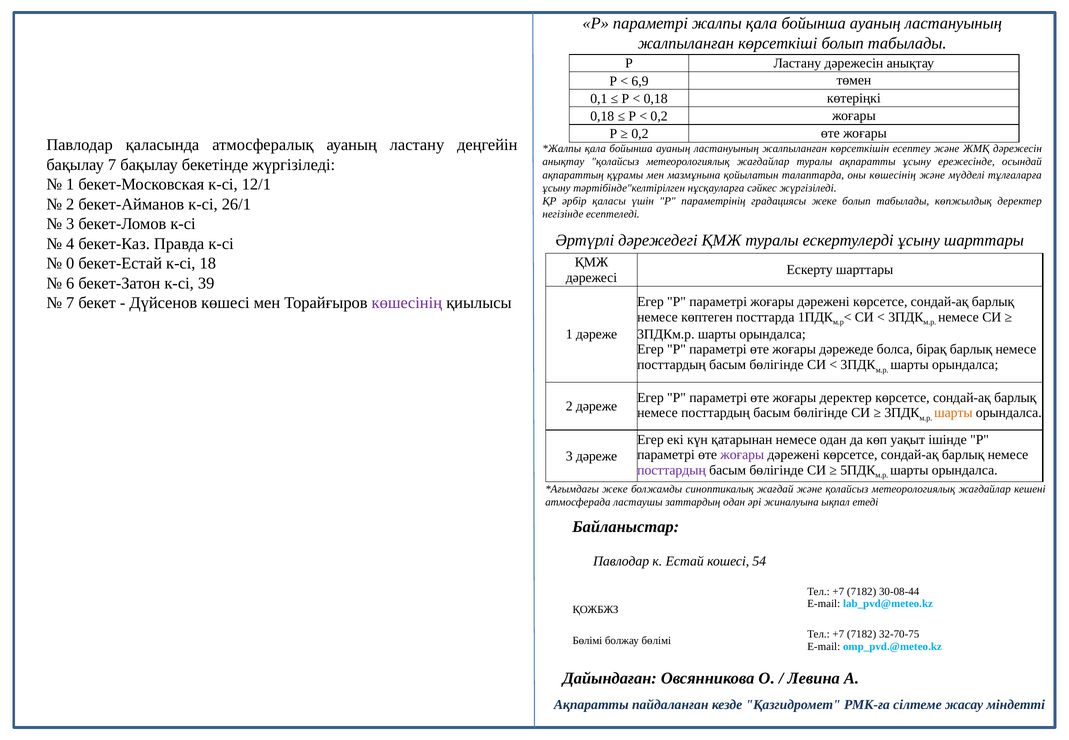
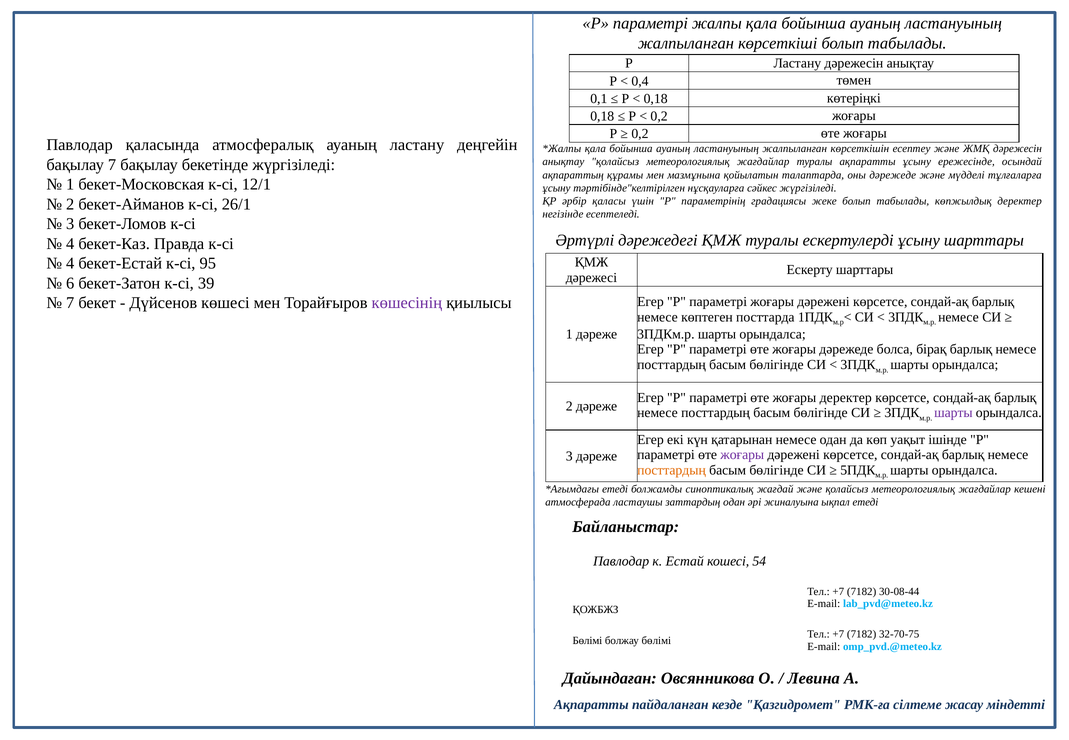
6,9: 6,9 -> 0,4
оны көшесінің: көшесінің -> дәрежеде
0 at (70, 263): 0 -> 4
18: 18 -> 95
шарты at (953, 413) colour: orange -> purple
посттардың at (672, 470) colour: purple -> orange
жеке at (615, 489): жеке -> етеді
